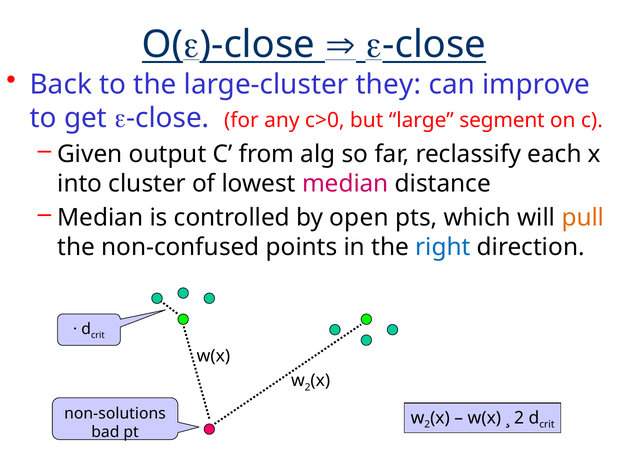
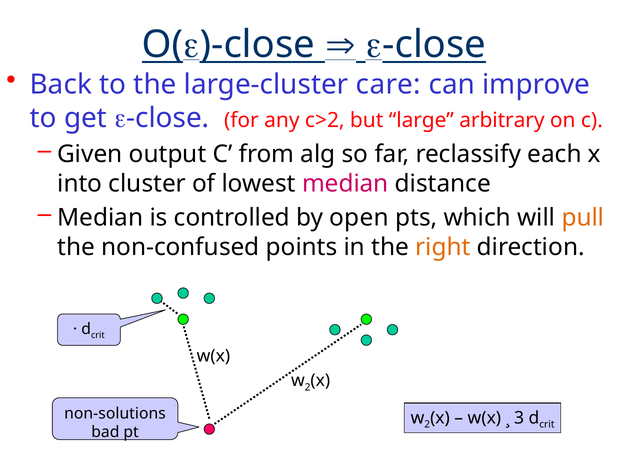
they: they -> care
c>0: c>0 -> c>2
segment: segment -> arbitrary
right colour: blue -> orange
2 at (519, 418): 2 -> 3
